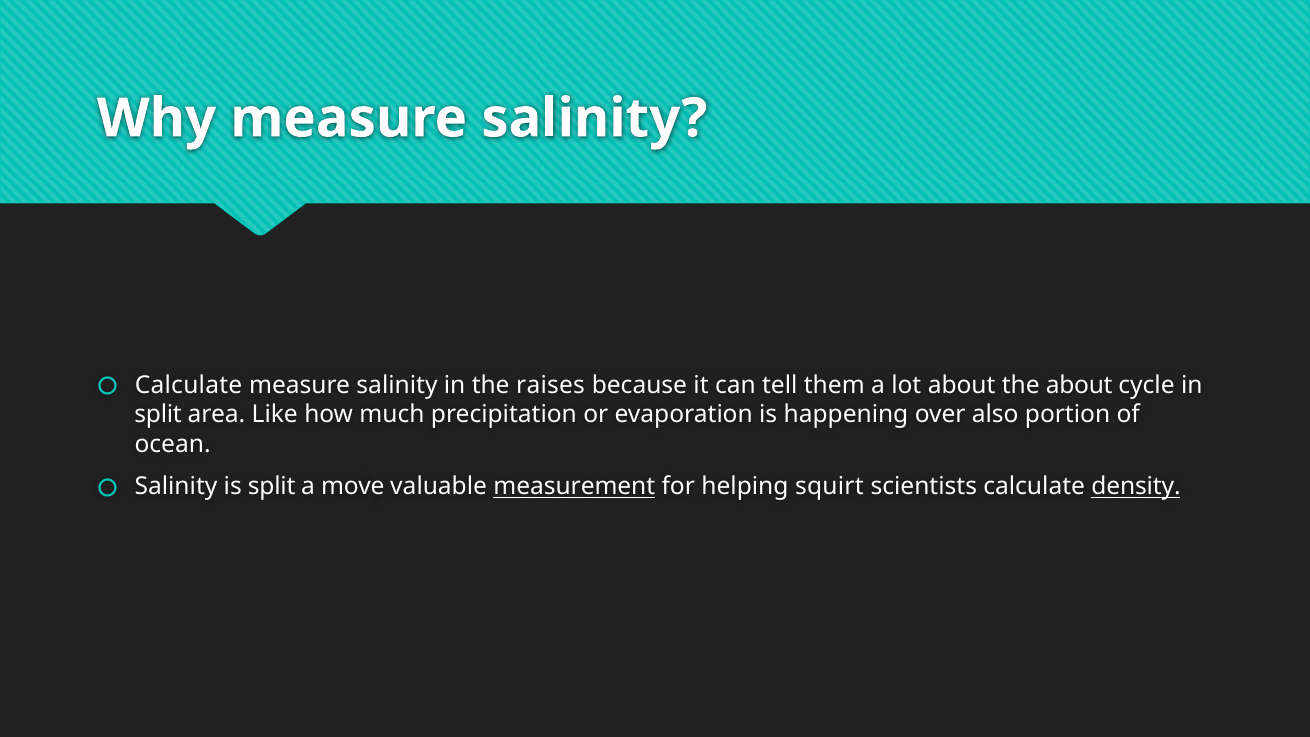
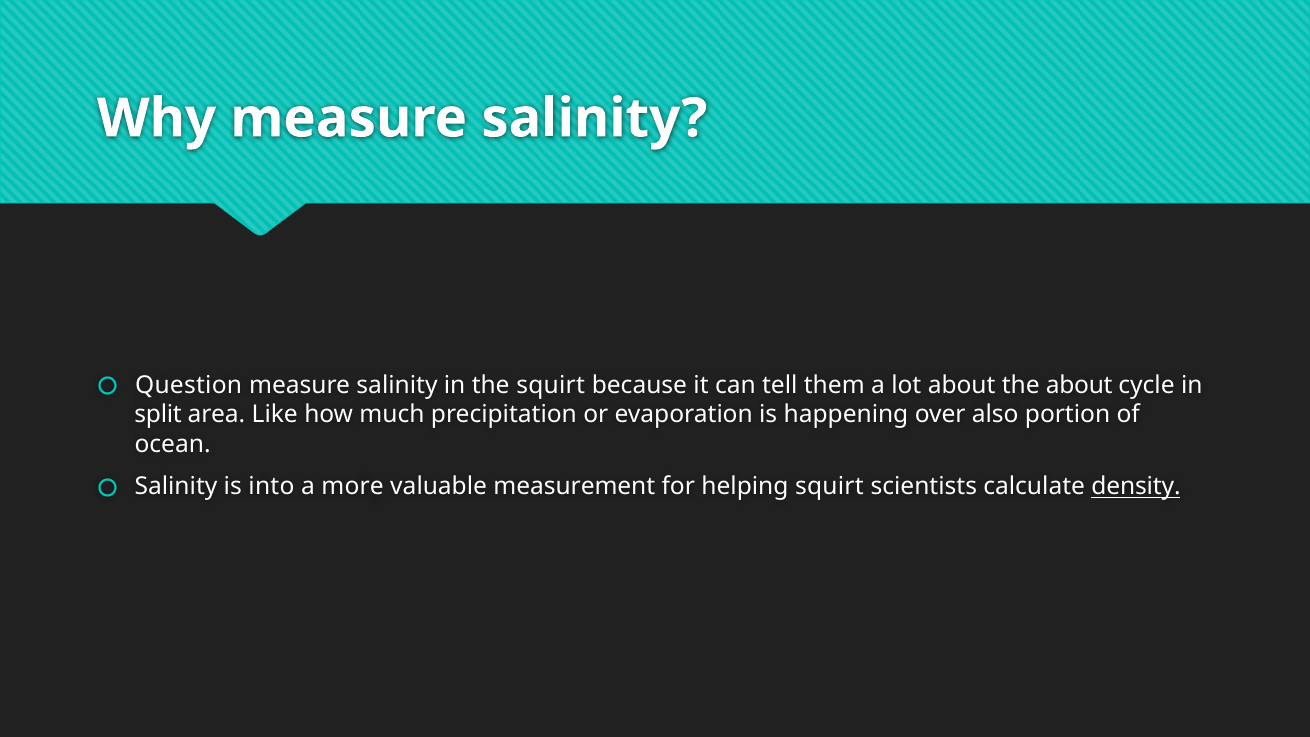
Calculate at (189, 385): Calculate -> Question
the raises: raises -> squirt
is split: split -> into
move: move -> more
measurement underline: present -> none
